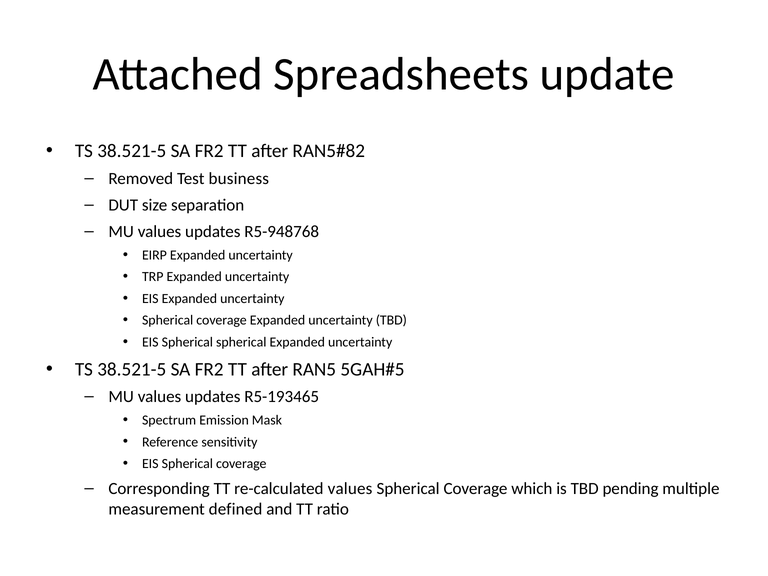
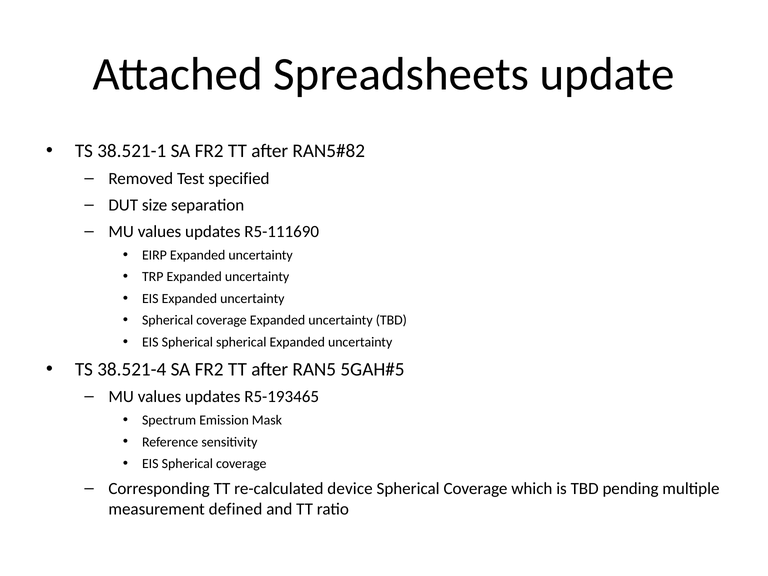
38.521-5 at (132, 151): 38.521-5 -> 38.521-1
business: business -> specified
R5-948768: R5-948768 -> R5-111690
38.521-5 at (132, 369): 38.521-5 -> 38.521-4
re-calculated values: values -> device
